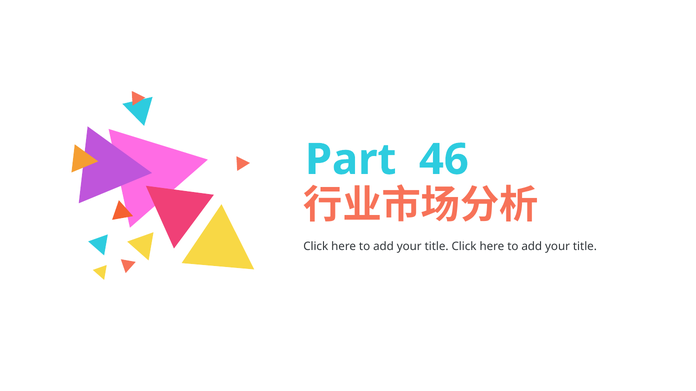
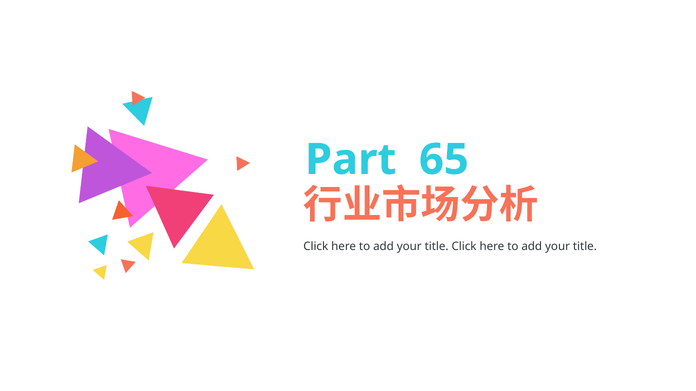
46: 46 -> 65
